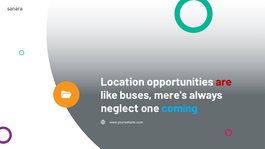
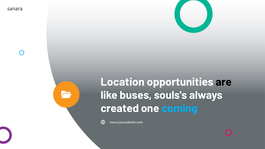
are colour: red -> black
mere's: mere's -> souls's
neglect: neglect -> created
